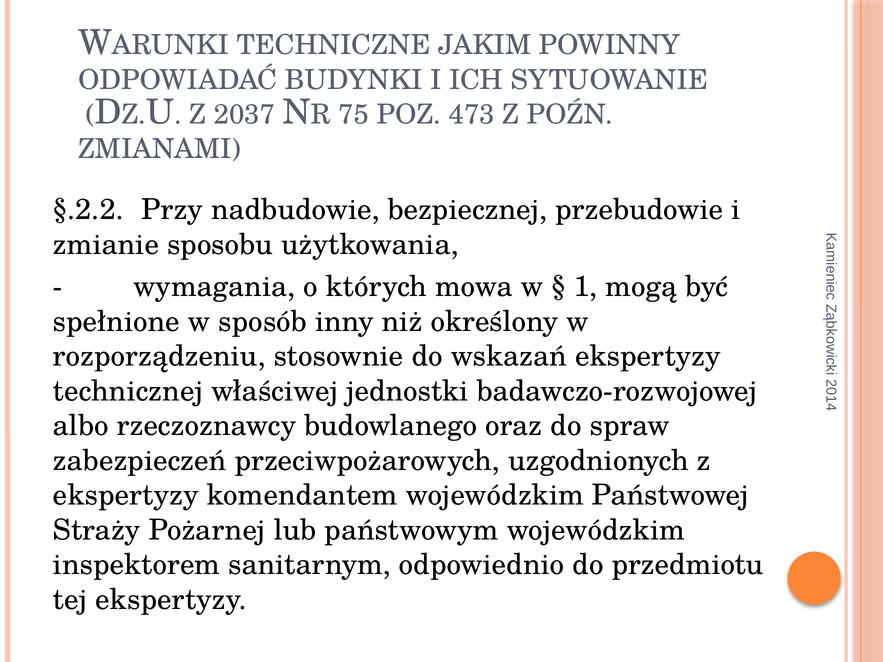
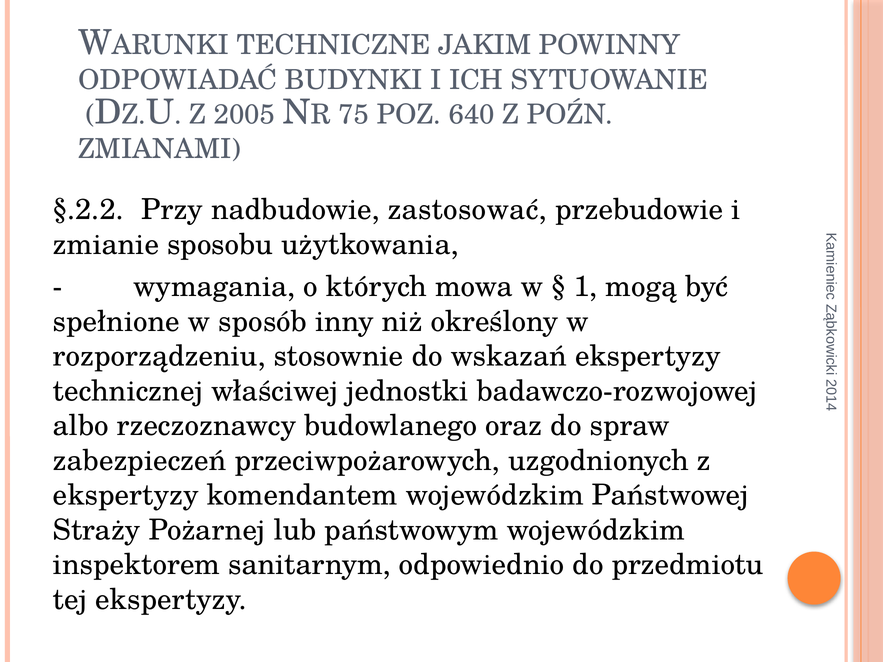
2037: 2037 -> 2005
473: 473 -> 640
bezpiecznej: bezpiecznej -> zastosować
